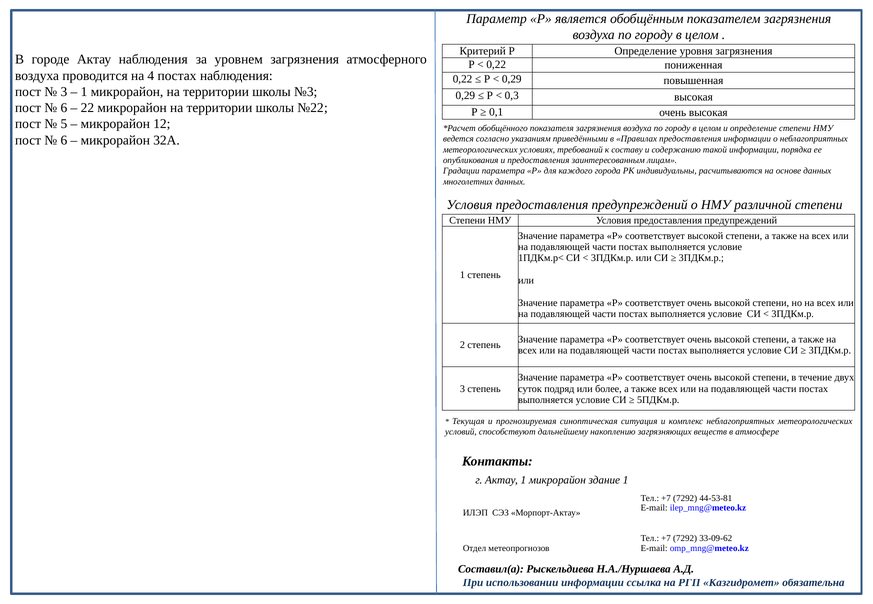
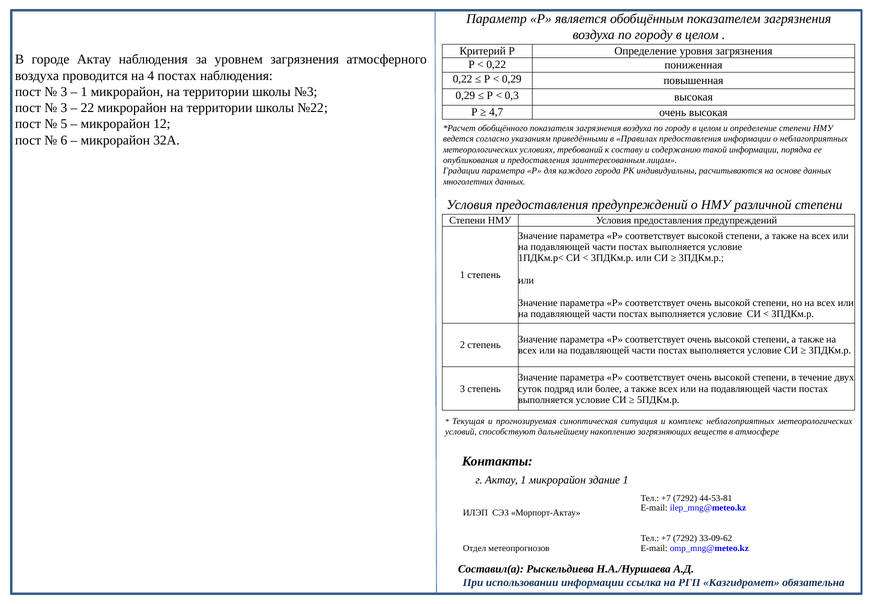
6 at (64, 108): 6 -> 3
0,1: 0,1 -> 4,7
